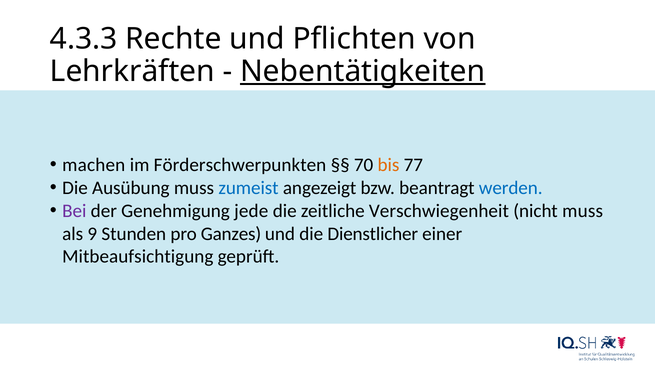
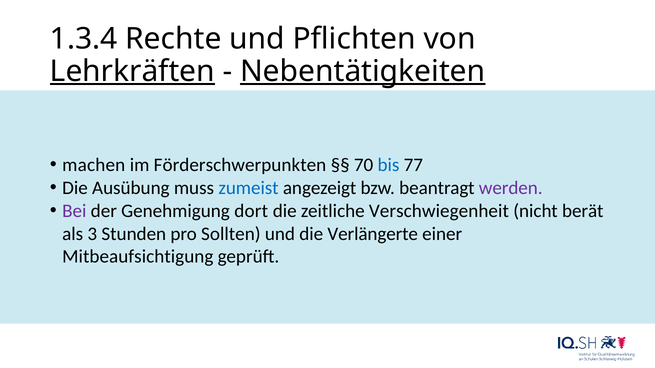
4.3.3: 4.3.3 -> 1.3.4
Lehrkräften underline: none -> present
bis colour: orange -> blue
werden colour: blue -> purple
jede: jede -> dort
nicht muss: muss -> berät
9: 9 -> 3
Ganzes: Ganzes -> Sollten
Dienstlicher: Dienstlicher -> Verlängerte
